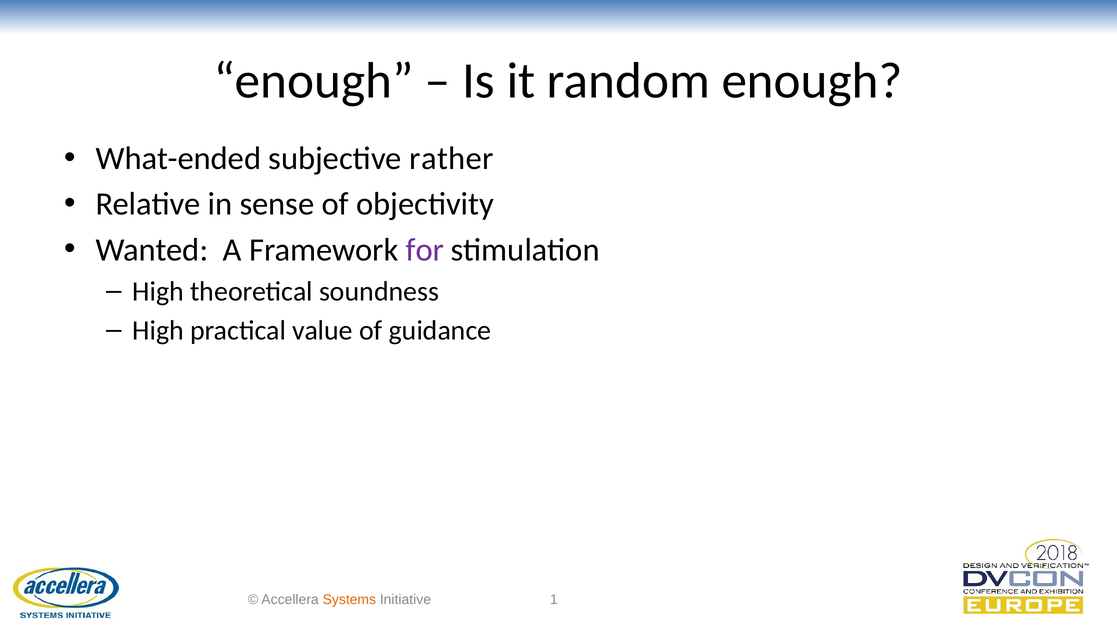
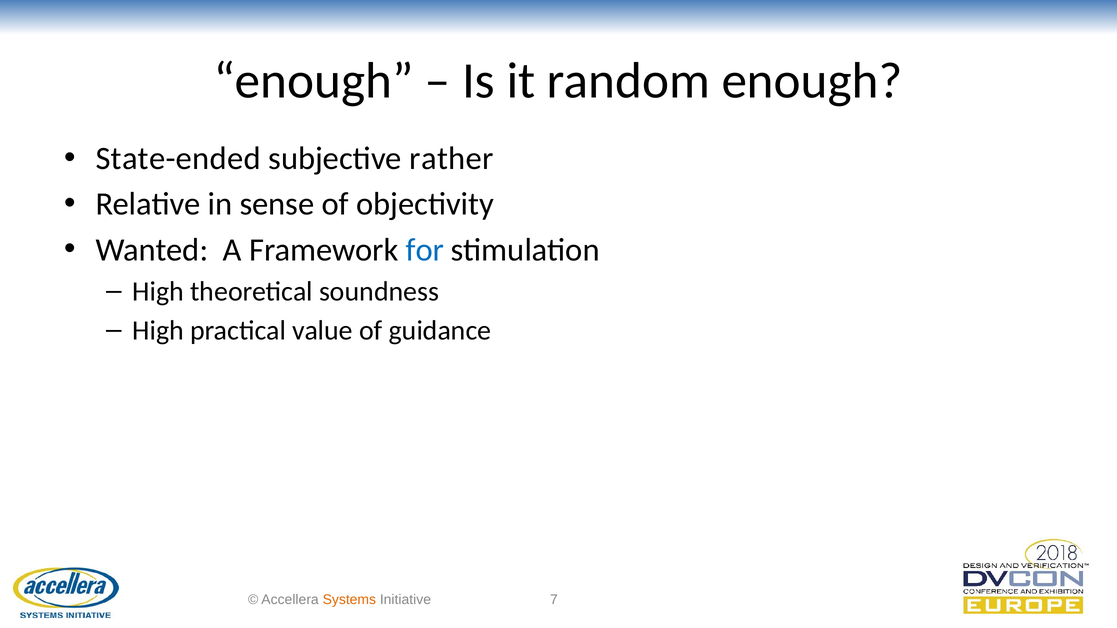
What-ended: What-ended -> State-ended
for colour: purple -> blue
1: 1 -> 7
